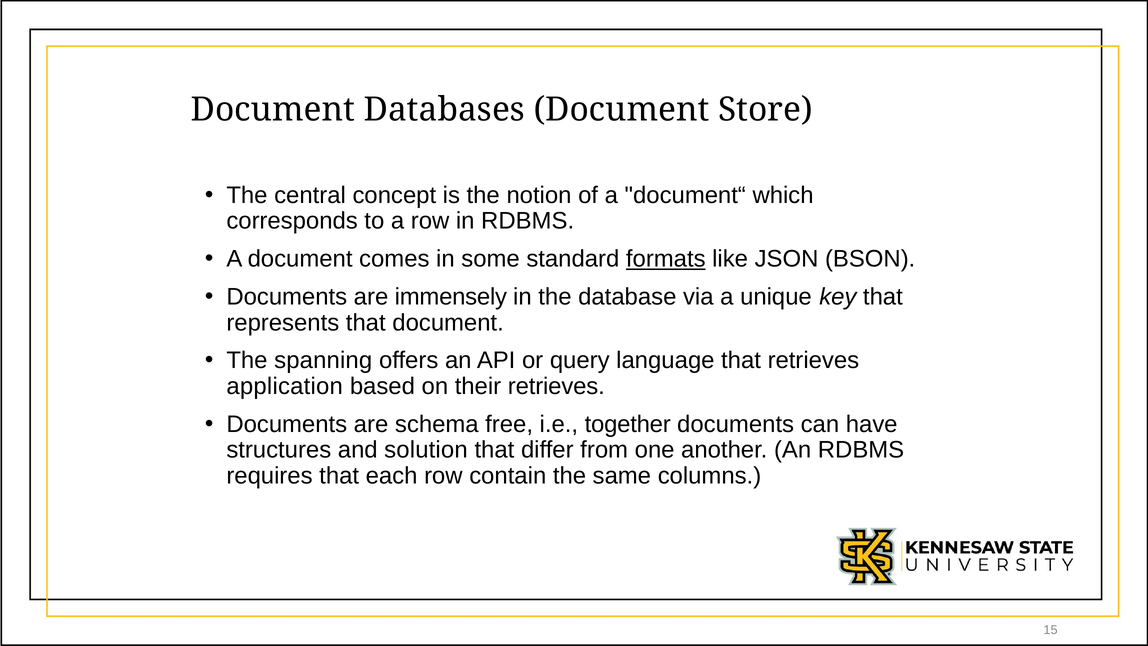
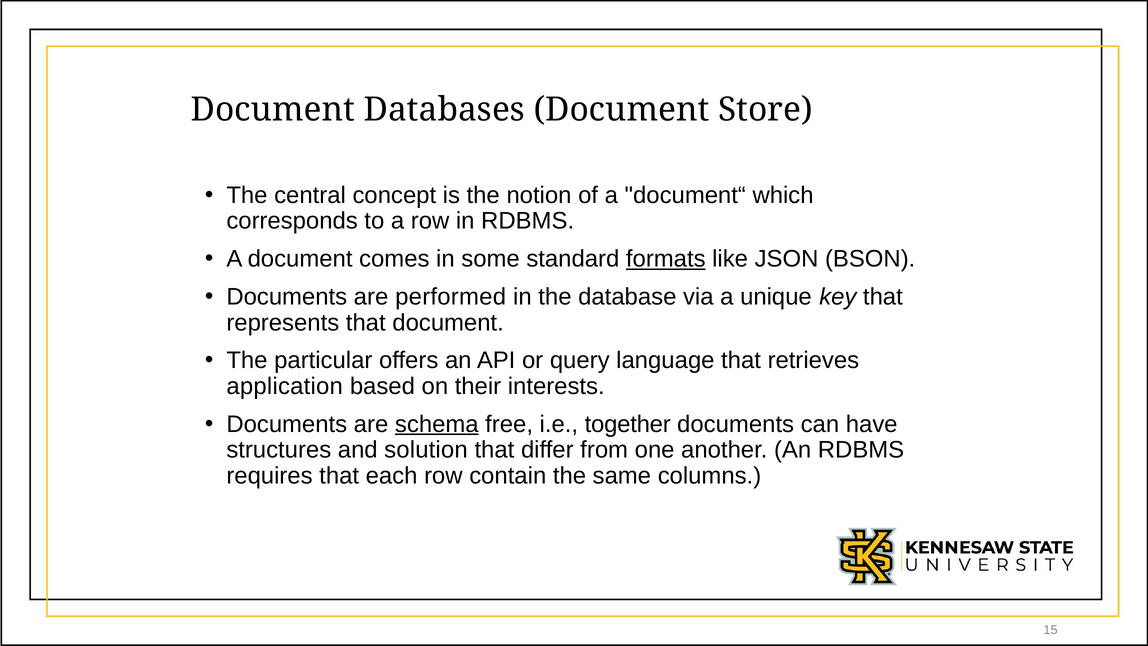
immensely: immensely -> performed
spanning: spanning -> particular
their retrieves: retrieves -> interests
schema underline: none -> present
